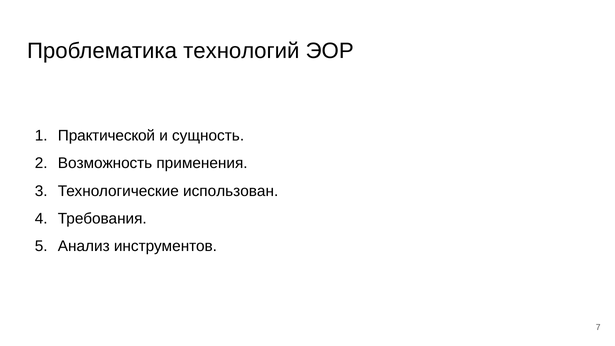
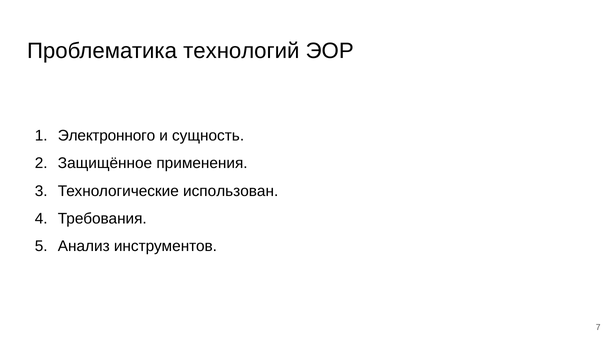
Практической: Практической -> Электронного
Возможность: Возможность -> Защищённое
